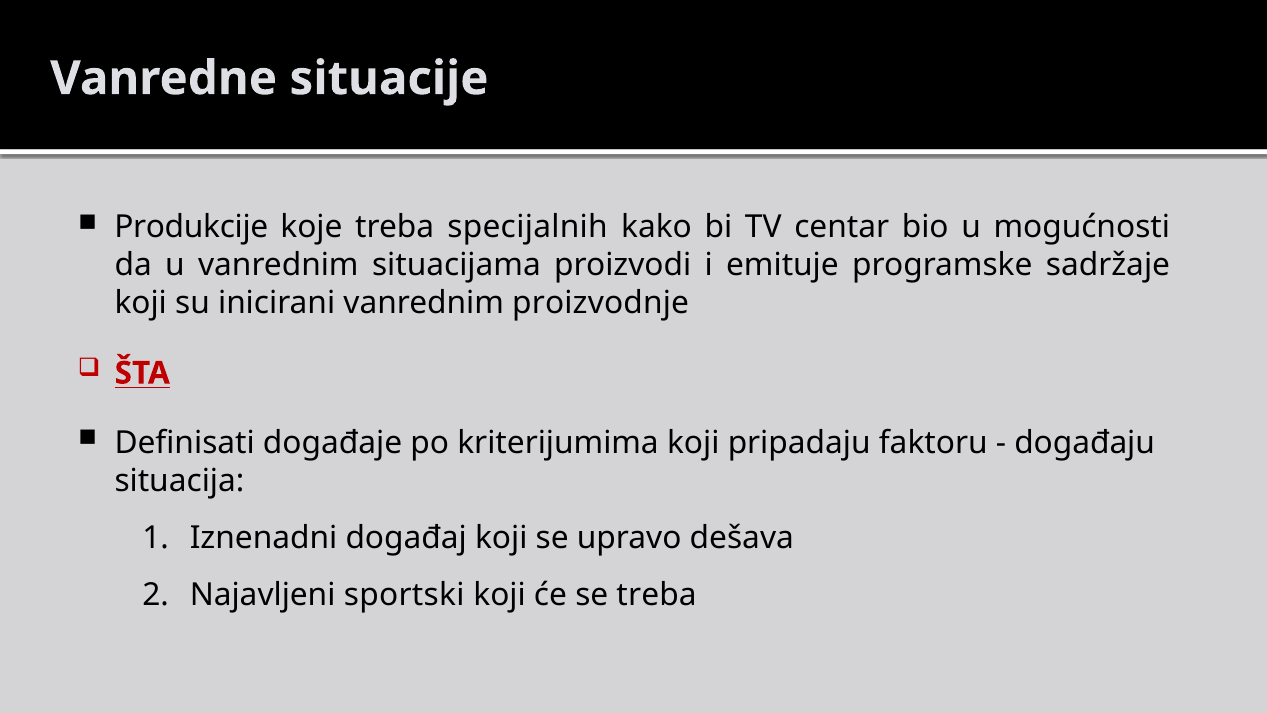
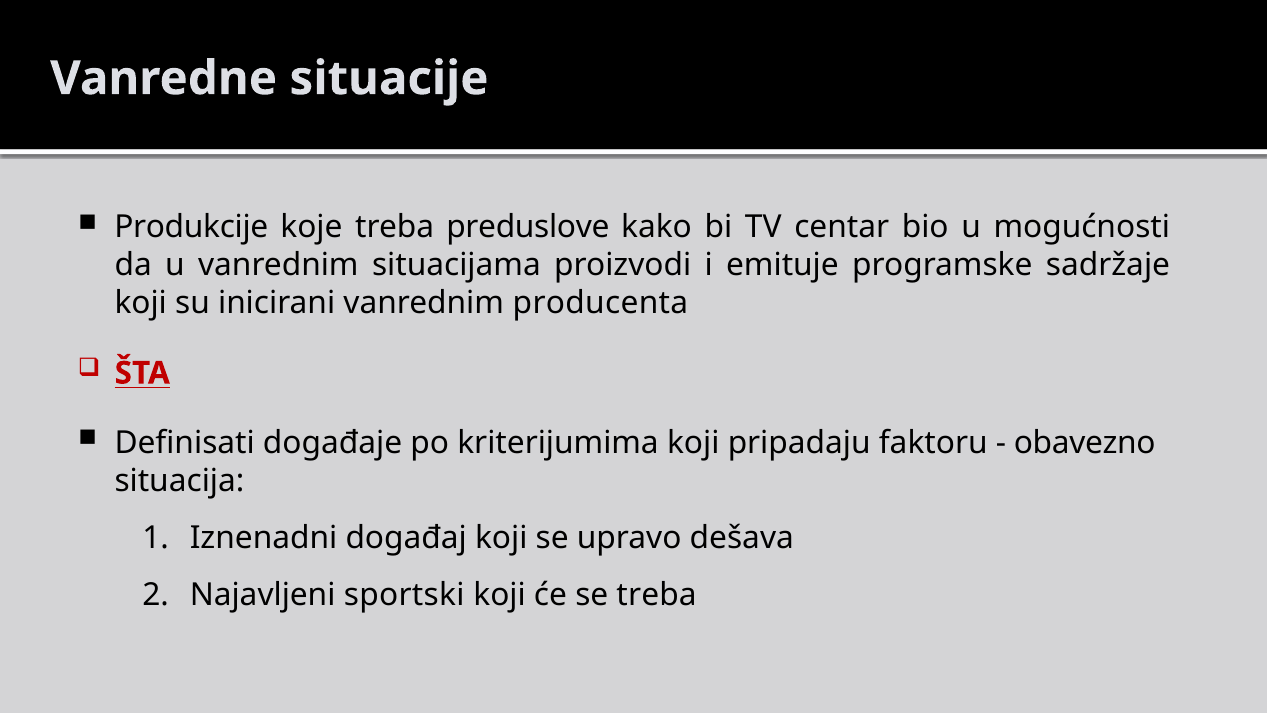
specijalnih: specijalnih -> preduslove
proizvodnje: proizvodnje -> producenta
događaju: događaju -> obavezno
